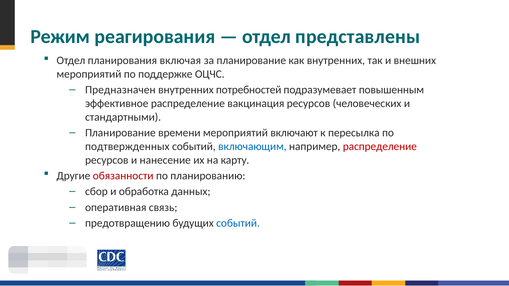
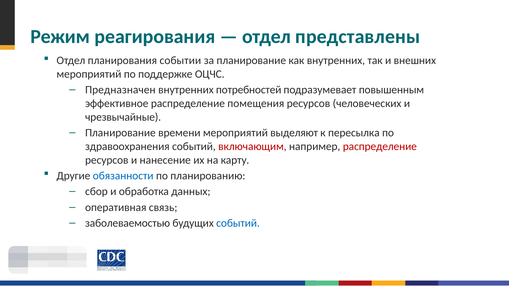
включая: включая -> событии
вакцинация: вакцинация -> помещения
стандартными: стандартными -> чрезвычайные
включают: включают -> выделяют
подтвержденных: подтвержденных -> здравоохранения
включающим colour: blue -> red
обязанности colour: red -> blue
предотвращению: предотвращению -> заболеваемостью
